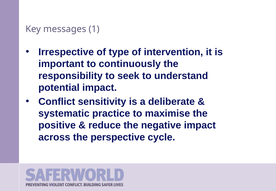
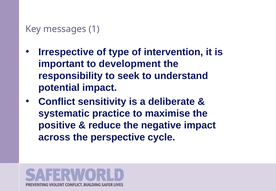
continuously: continuously -> development
